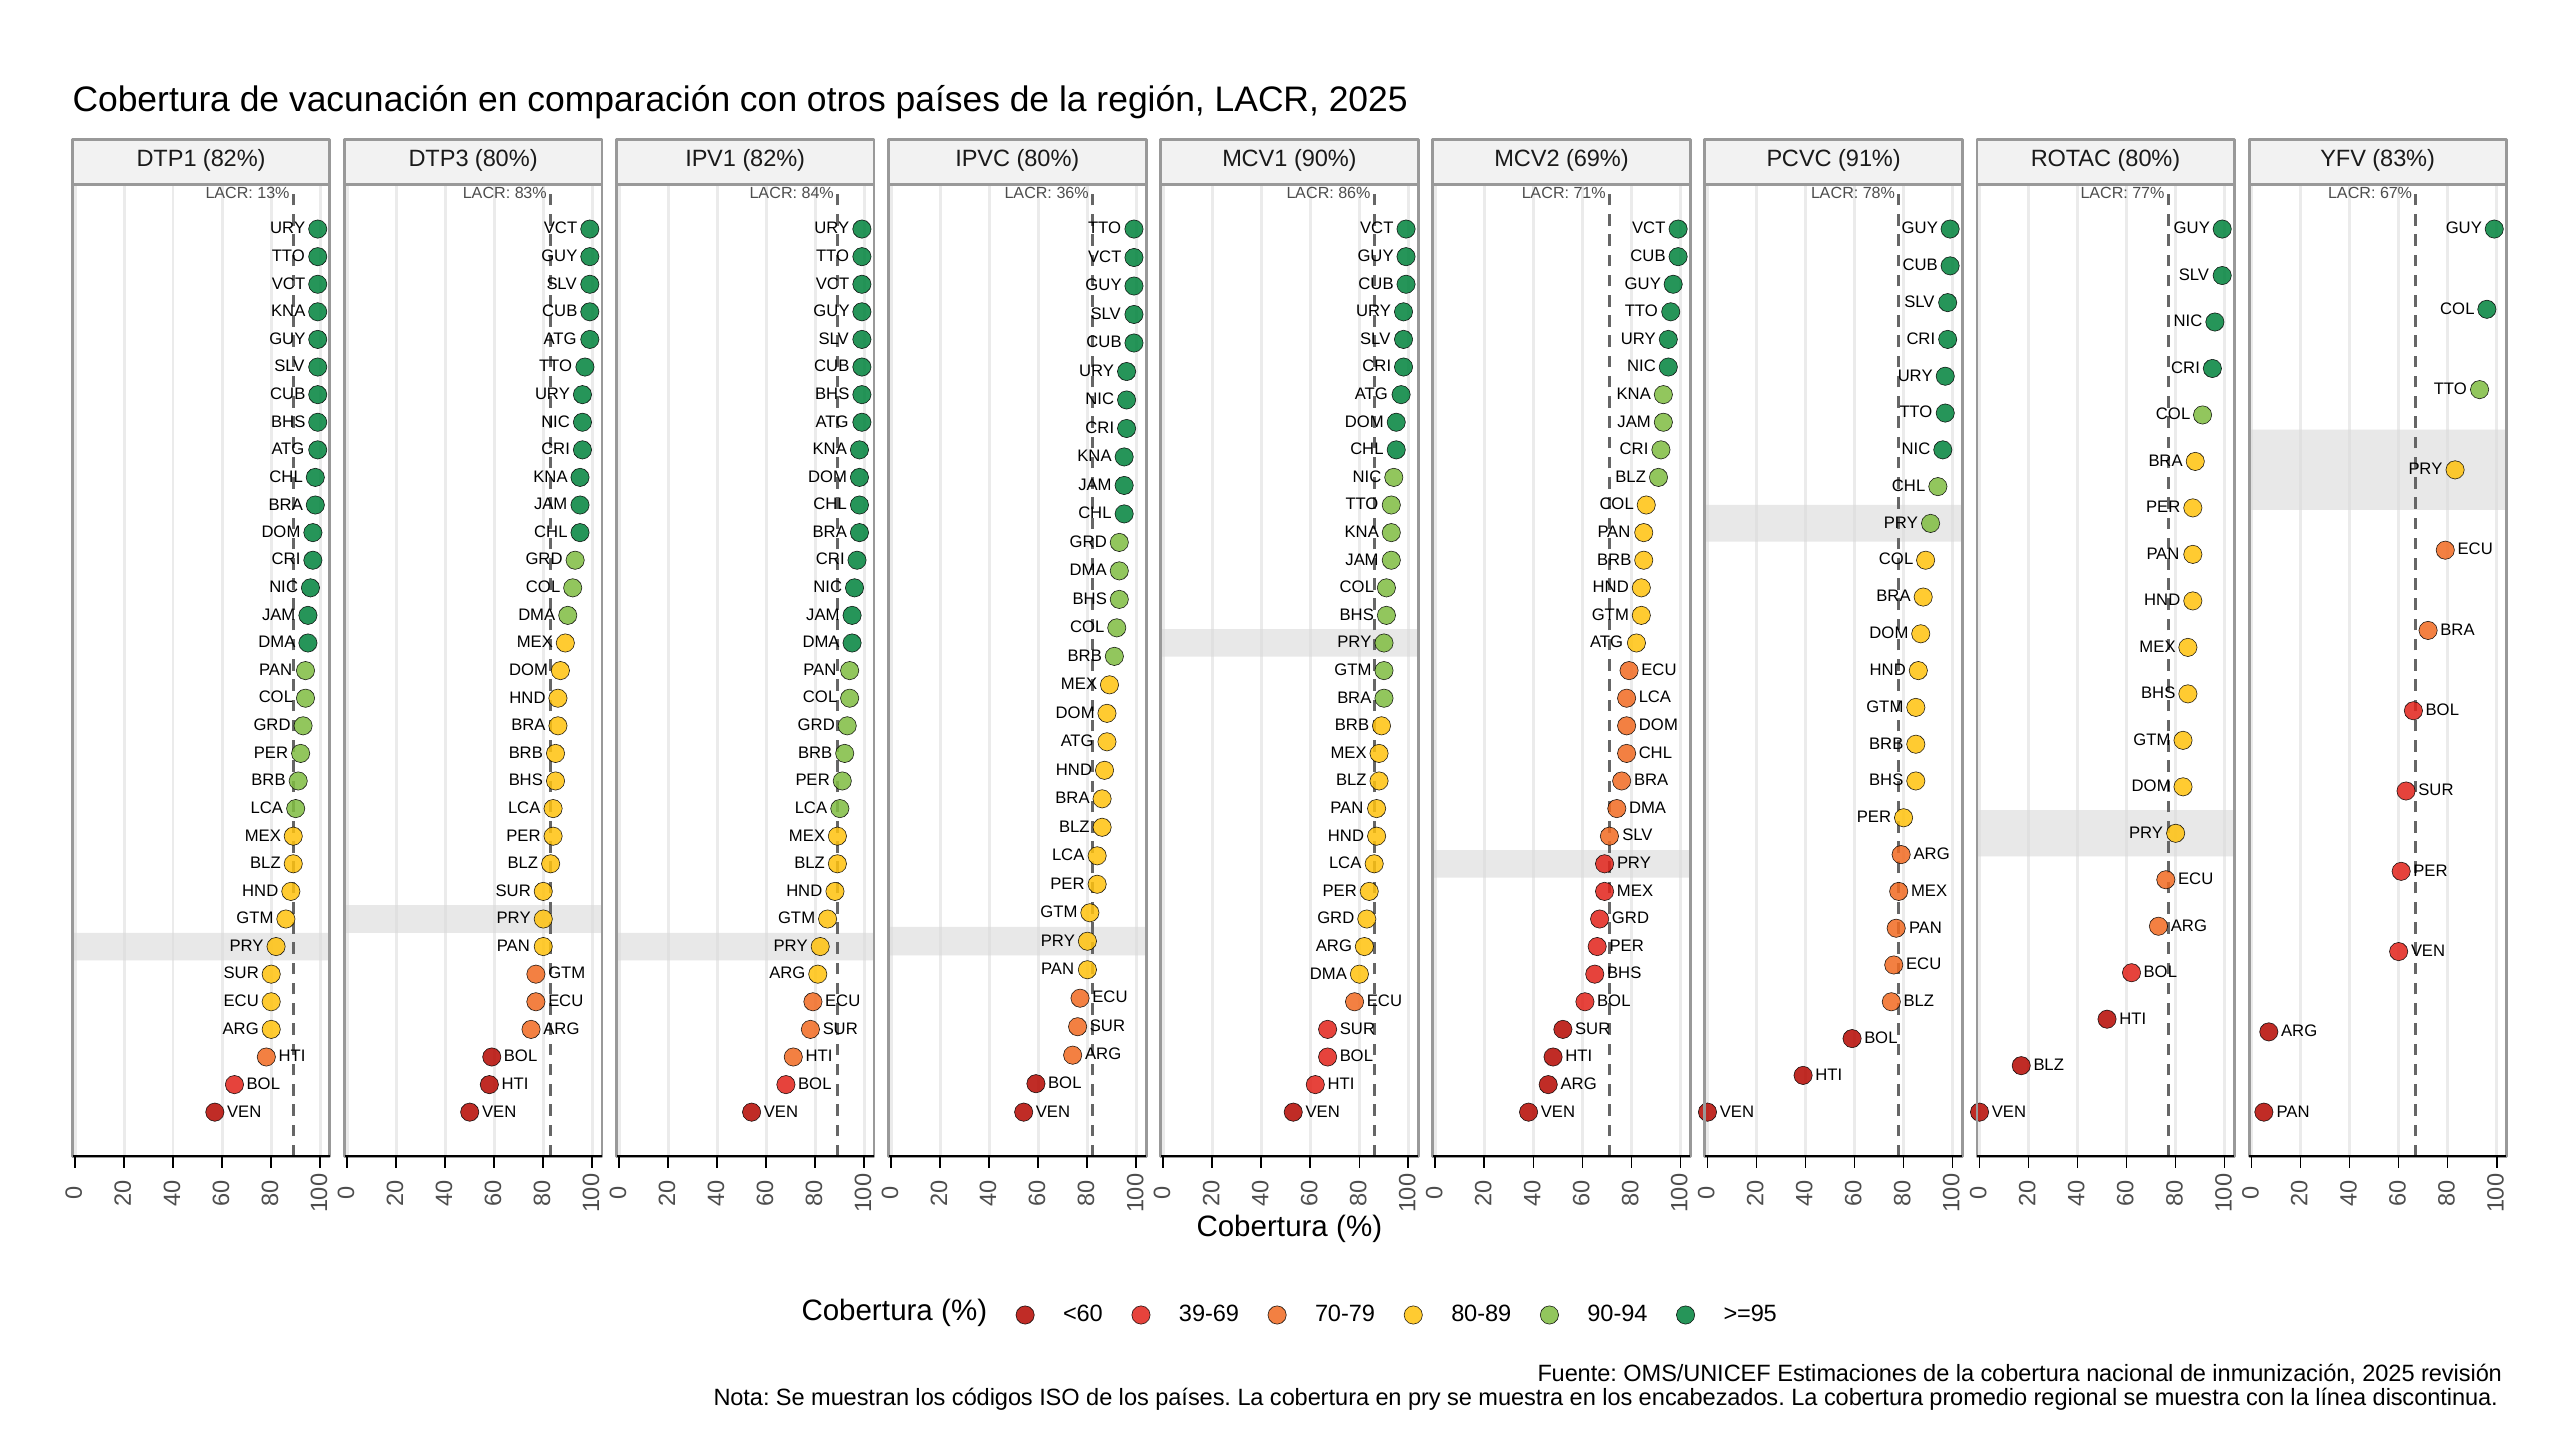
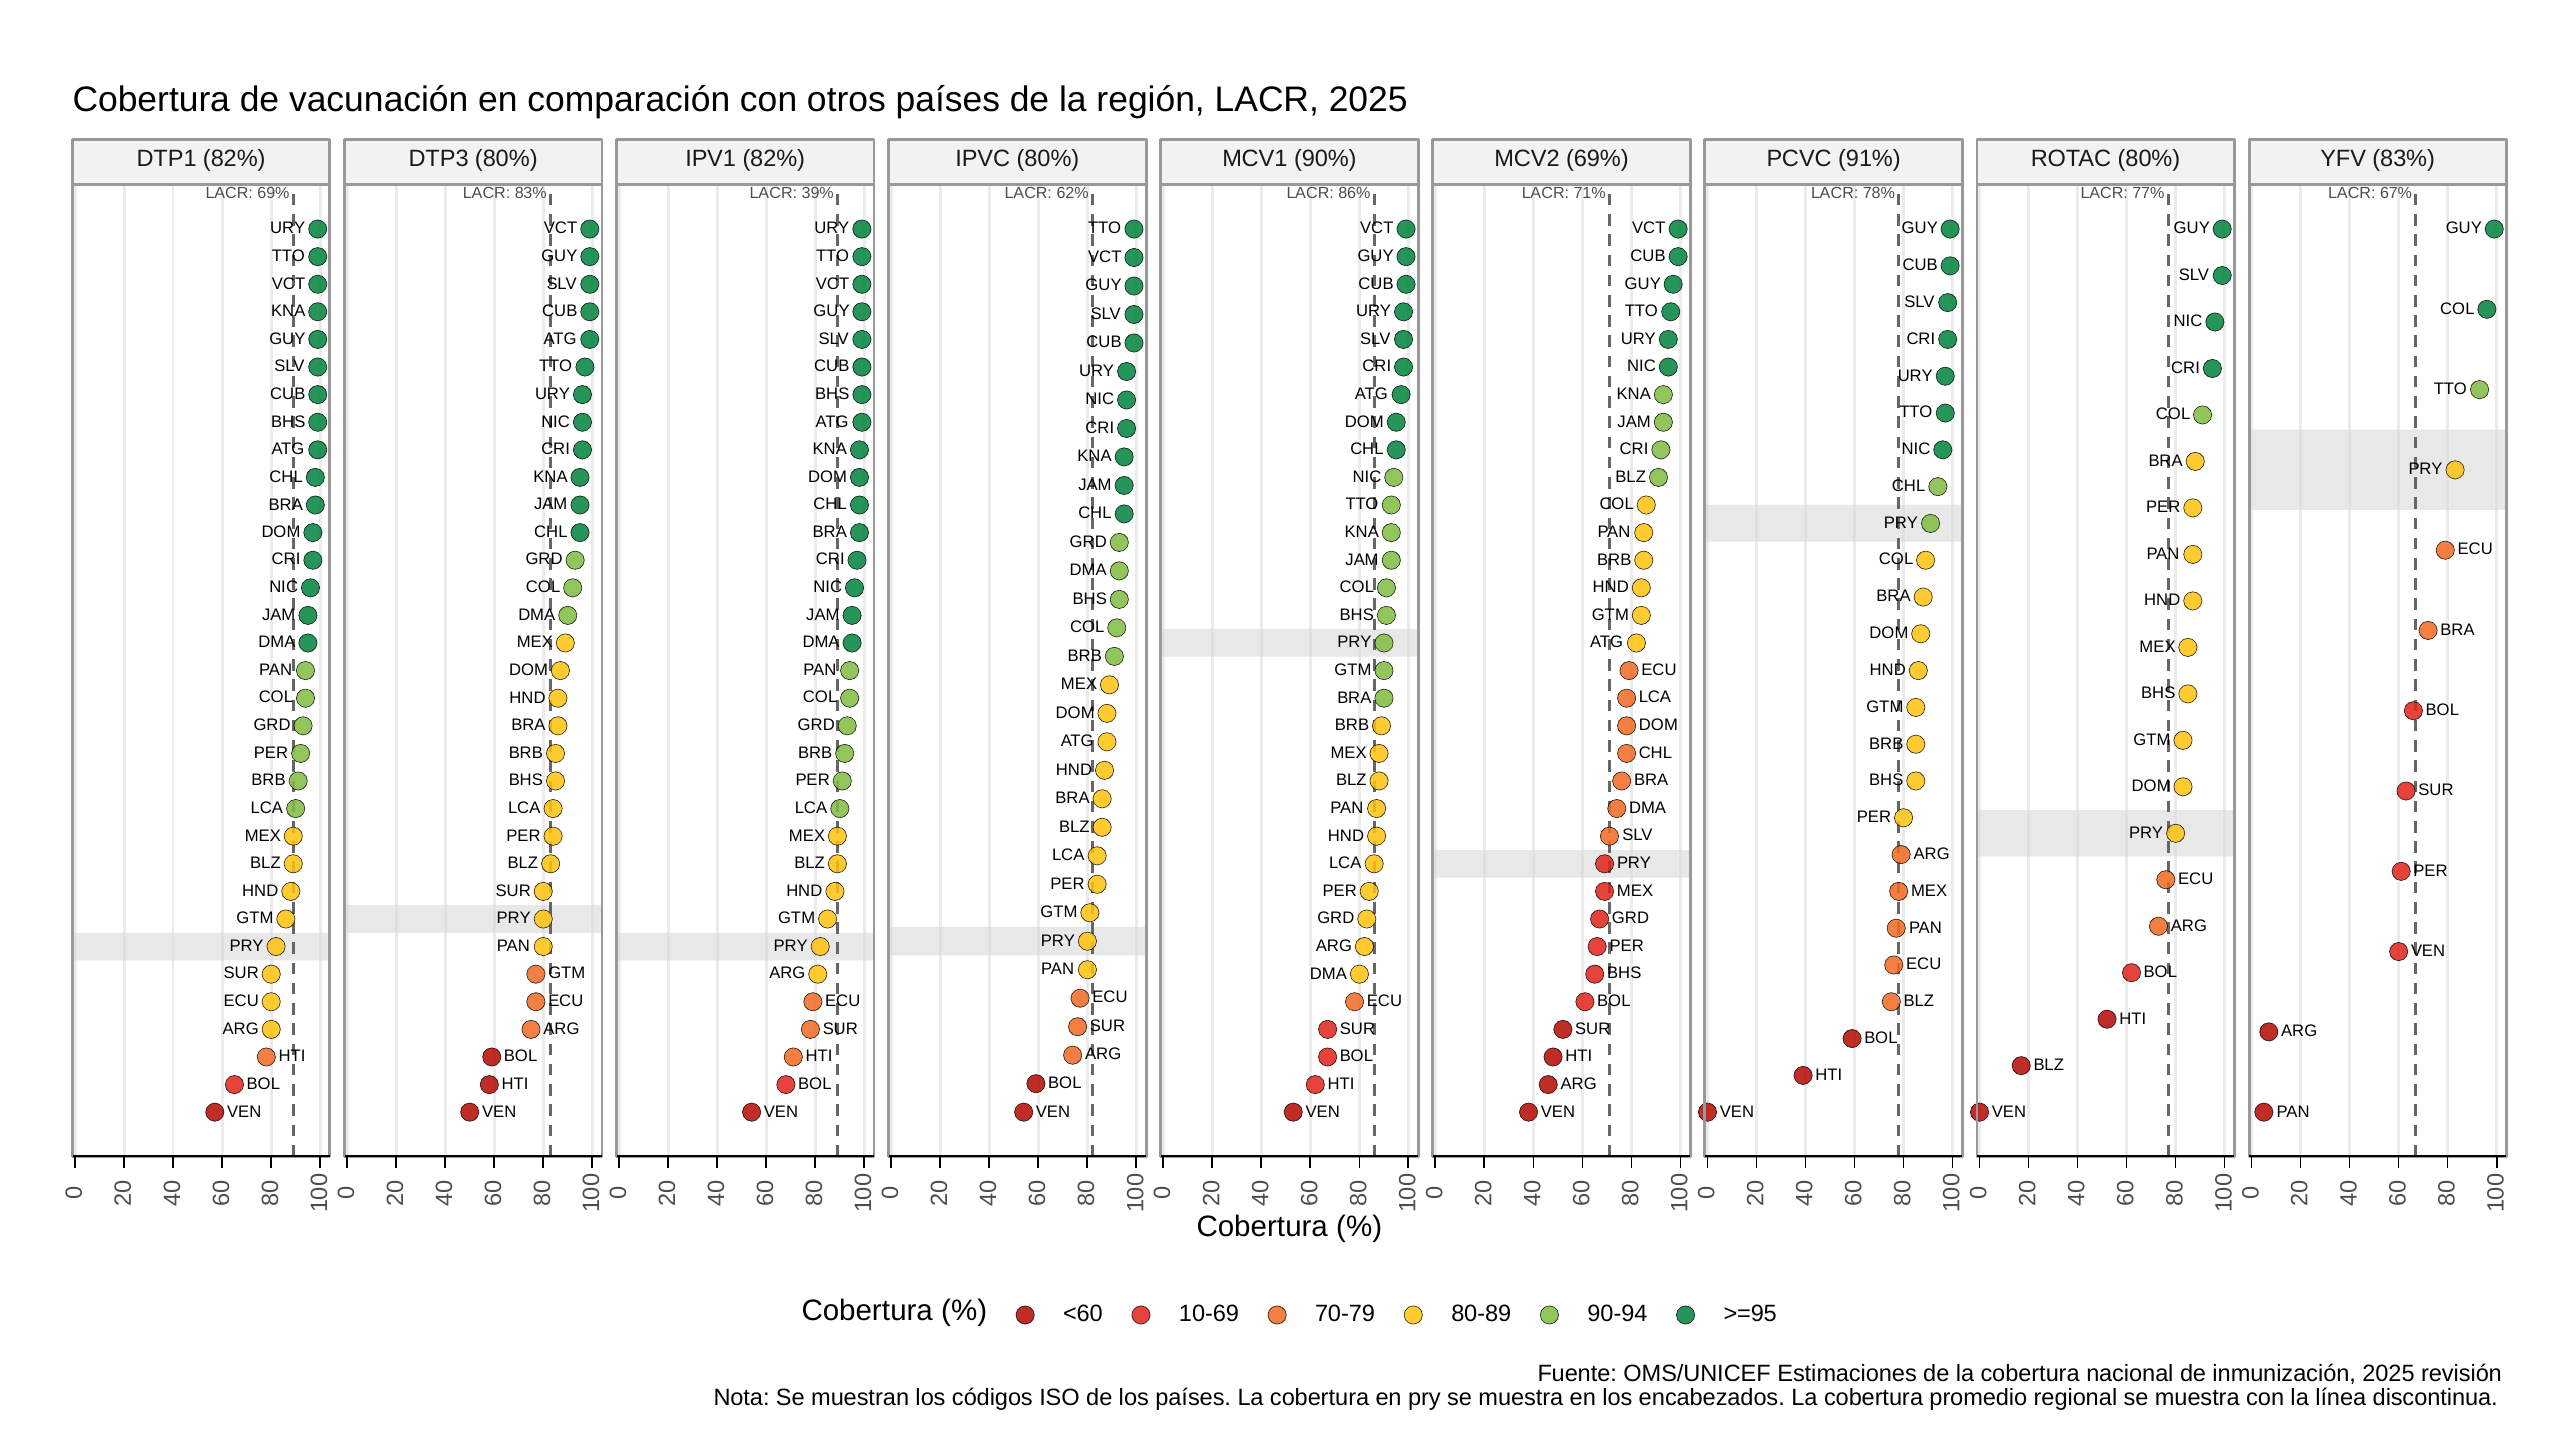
LACR 13%: 13% -> 69%
84%: 84% -> 39%
36%: 36% -> 62%
39-69: 39-69 -> 10-69
